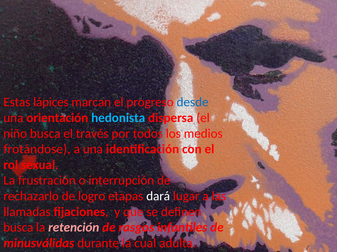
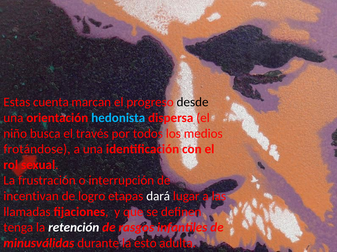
lápices: lápices -> cuenta
desde colour: blue -> black
rechazarlo: rechazarlo -> incentivan
busca at (18, 228): busca -> tenga
retención colour: pink -> white
cual: cual -> esto
